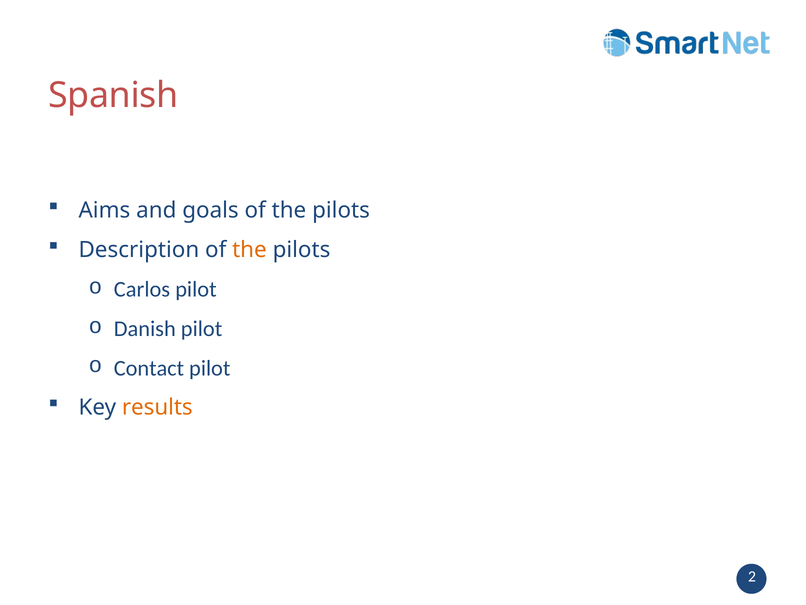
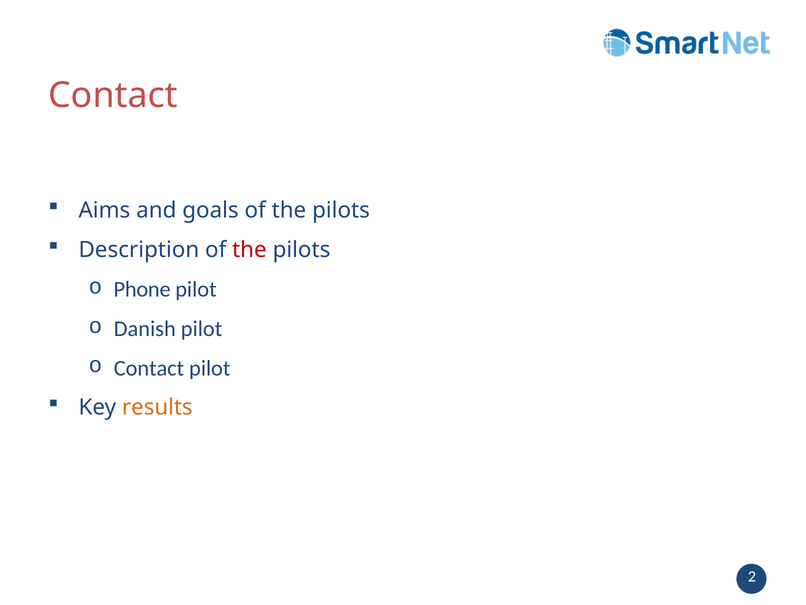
Spanish at (113, 95): Spanish -> Contact
the at (249, 250) colour: orange -> red
Carlos: Carlos -> Phone
